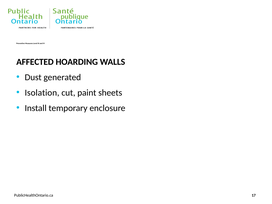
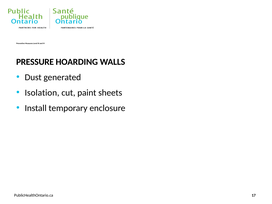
AFFECTED: AFFECTED -> PRESSURE
